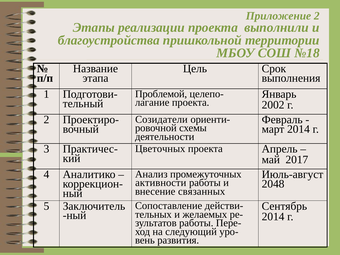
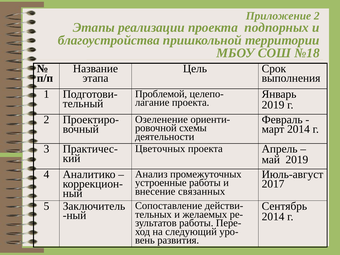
выполнили: выполнили -> подпорных
2002 at (273, 105): 2002 -> 2019
Созидатели: Созидатели -> Озеленение
май 2017: 2017 -> 2019
активности: активности -> устроенные
2048: 2048 -> 2017
